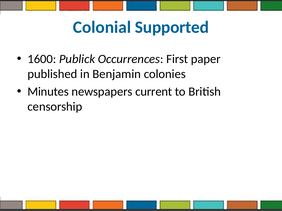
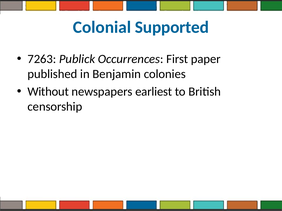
1600: 1600 -> 7263
Minutes: Minutes -> Without
current: current -> earliest
